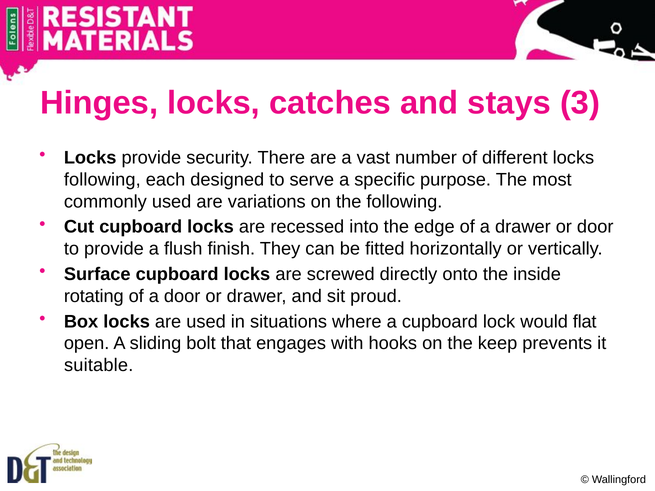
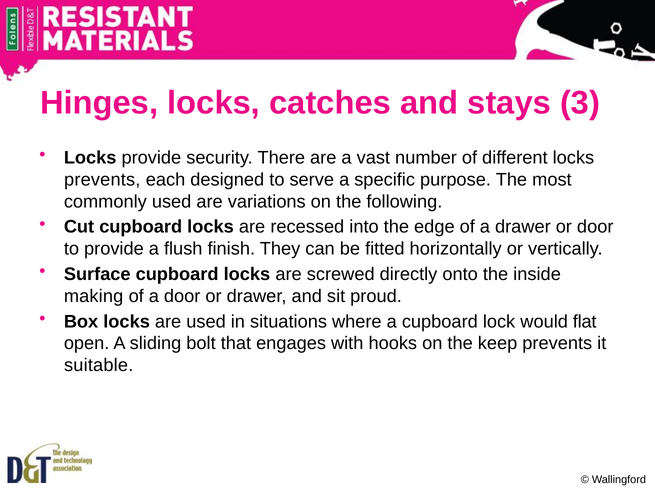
following at (102, 180): following -> prevents
rotating: rotating -> making
